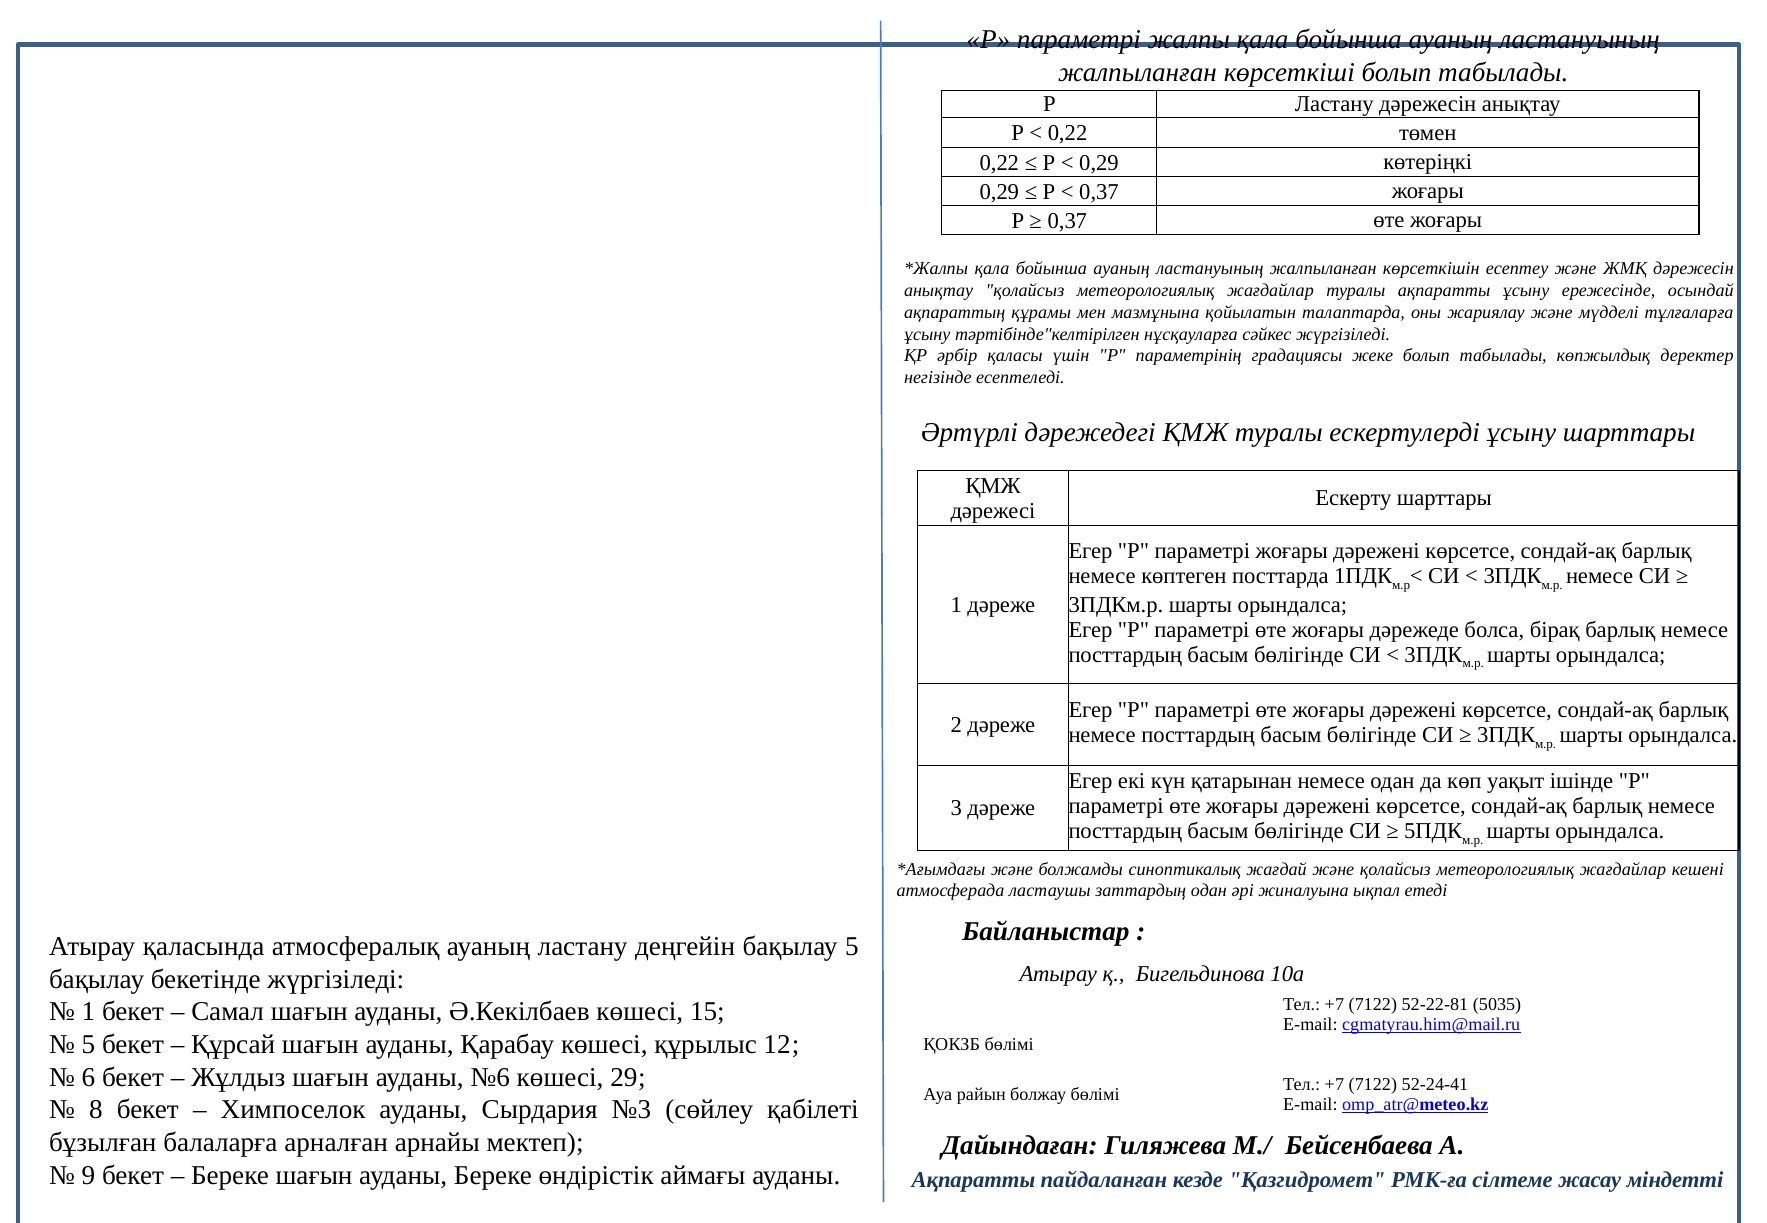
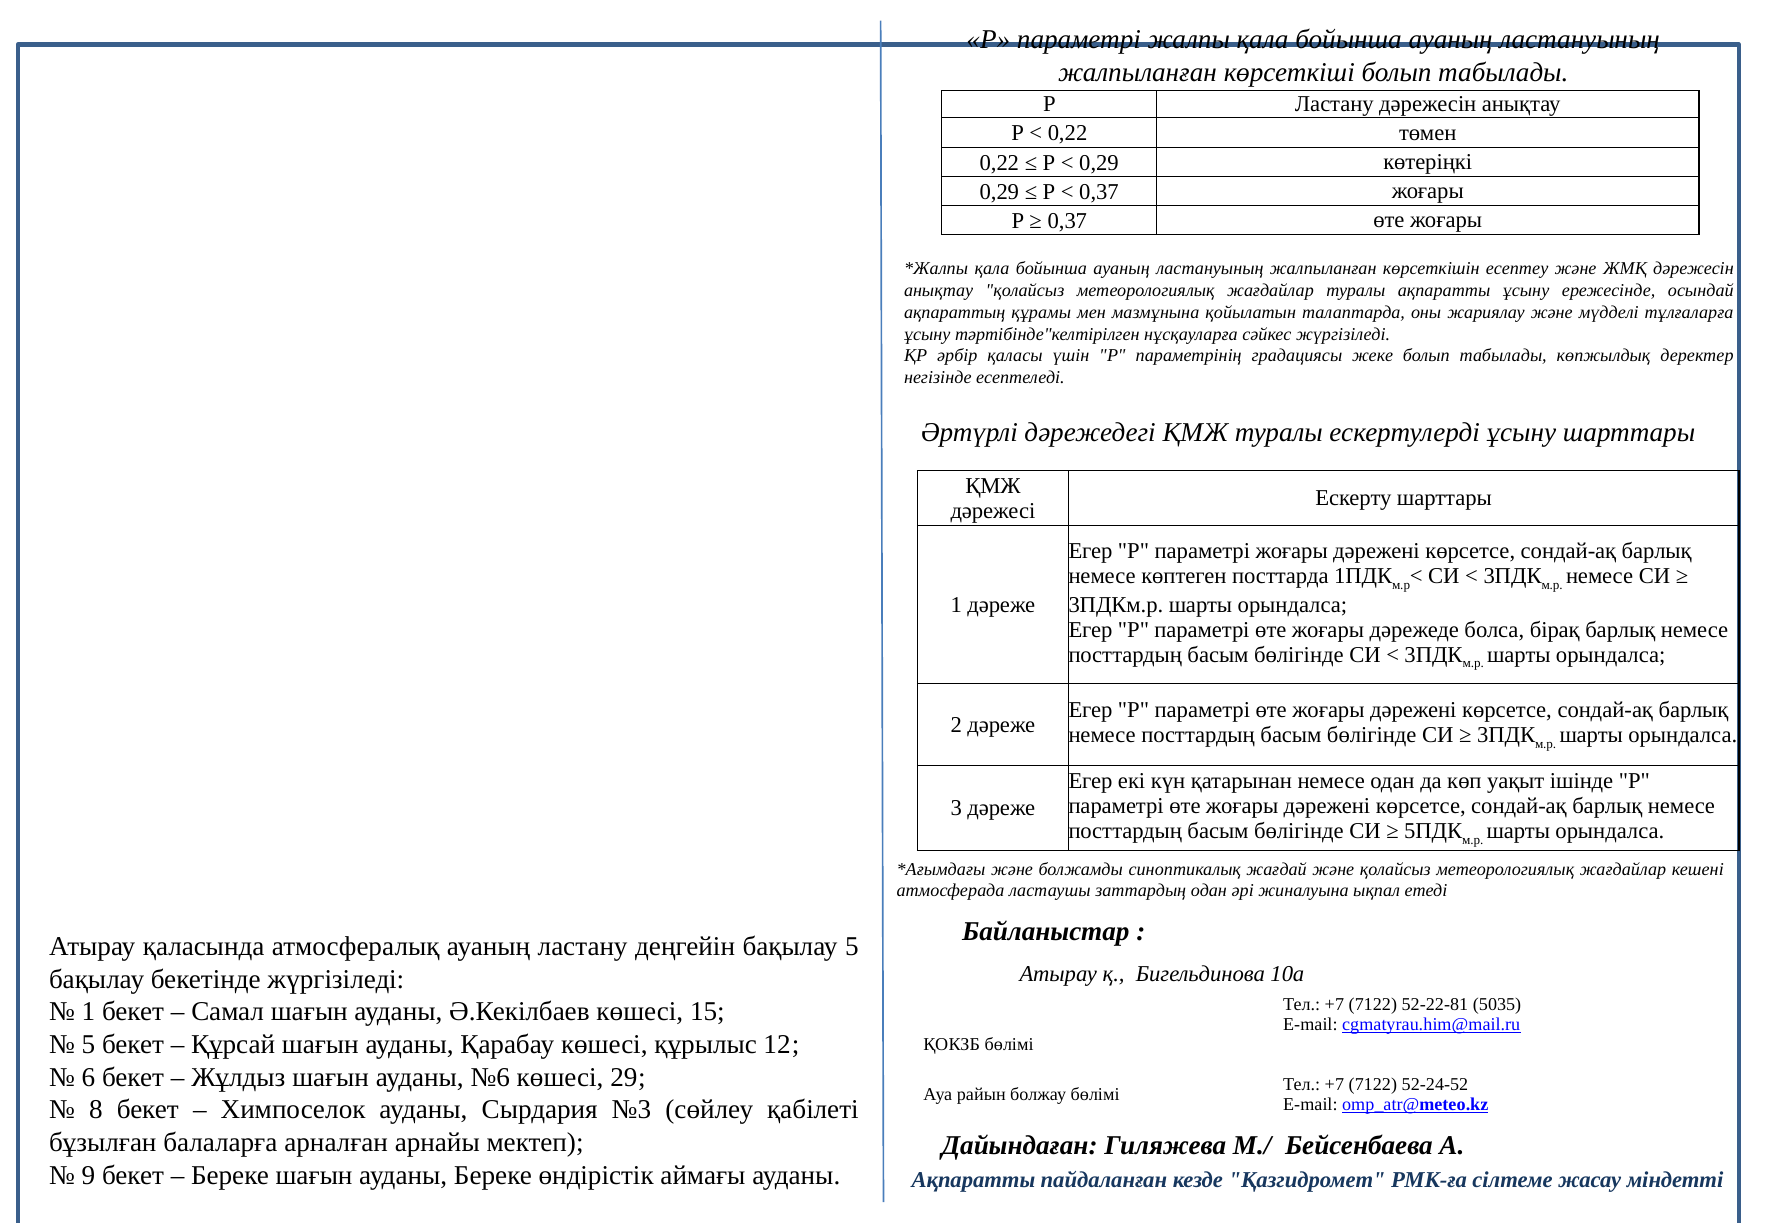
52-24-41: 52-24-41 -> 52-24-52
